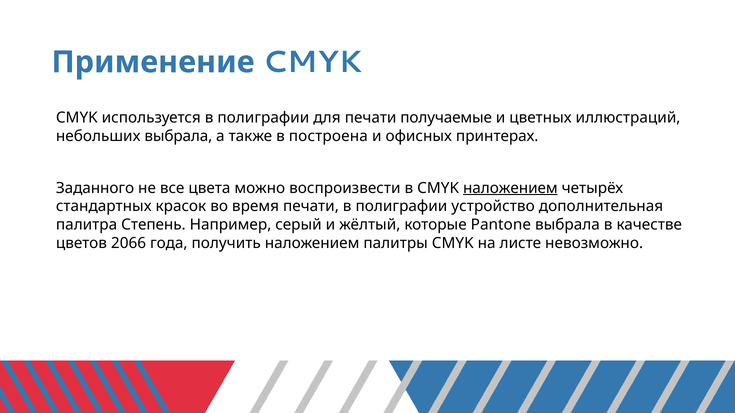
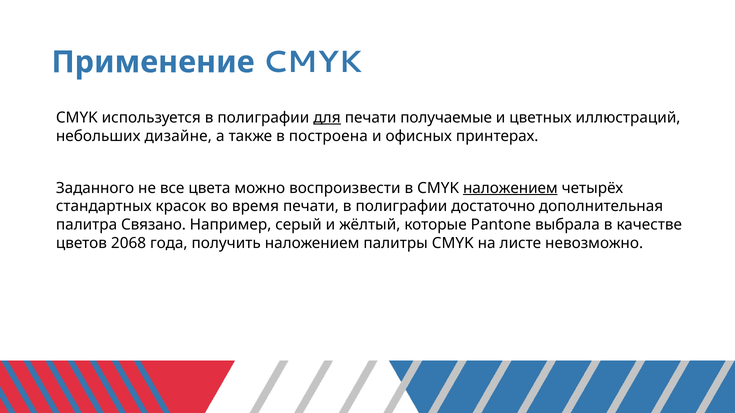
для underline: none -> present
небольших выбрала: выбрала -> дизайне
устройство: устройство -> достаточно
Степень: Степень -> Связано
2066: 2066 -> 2068
